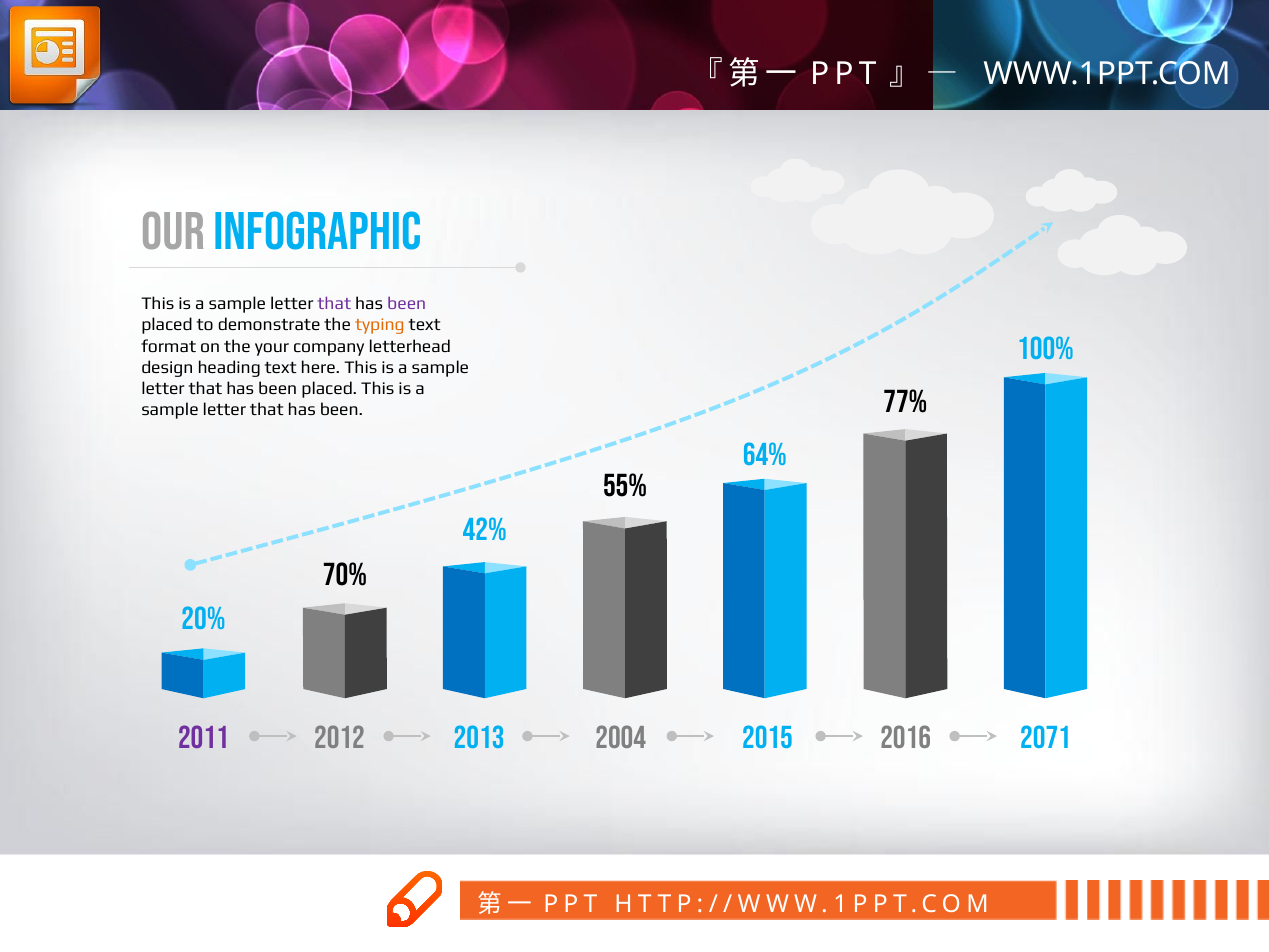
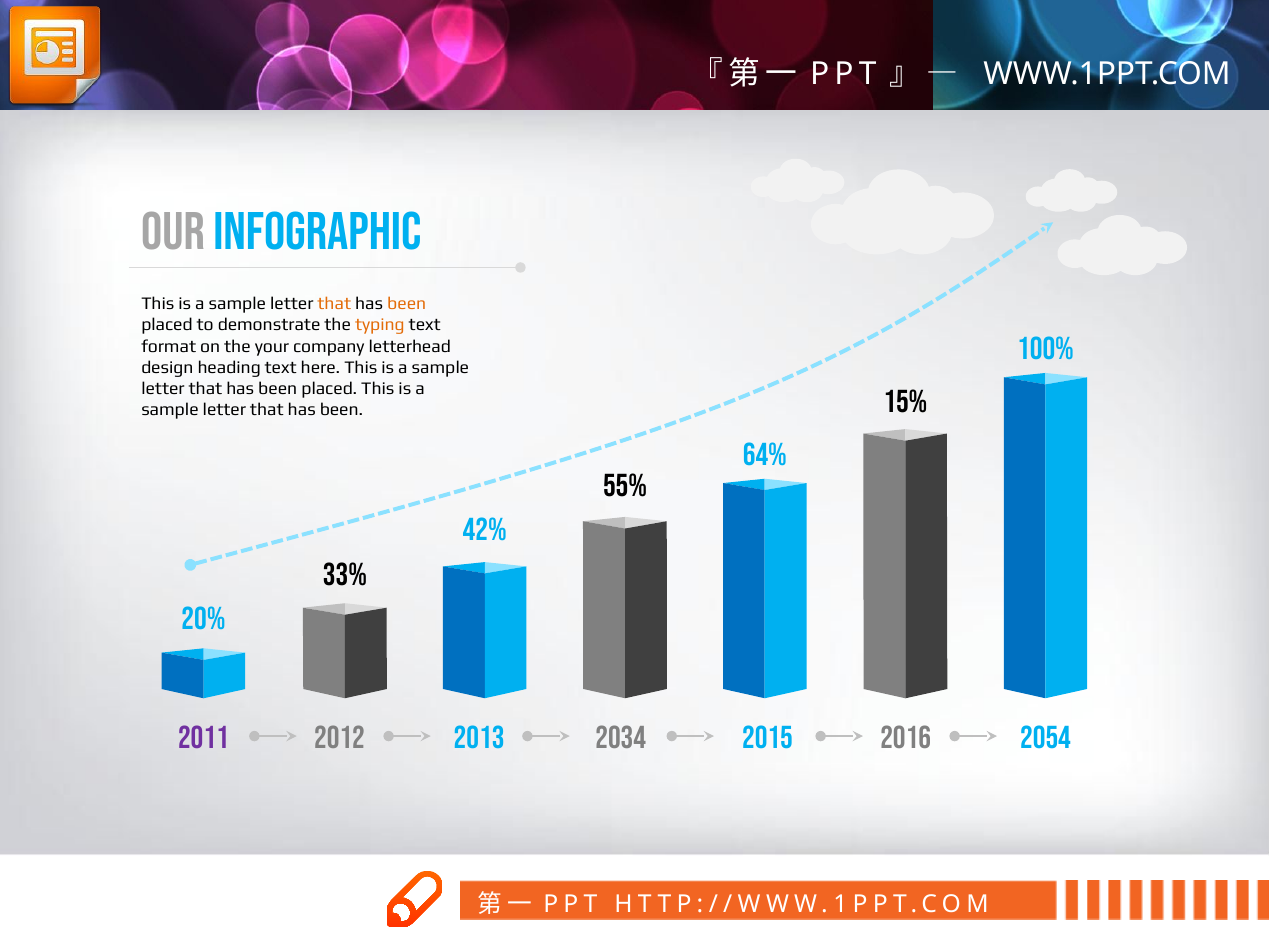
that at (334, 304) colour: purple -> orange
been at (407, 304) colour: purple -> orange
77%: 77% -> 15%
70%: 70% -> 33%
2004: 2004 -> 2034
2071: 2071 -> 2054
